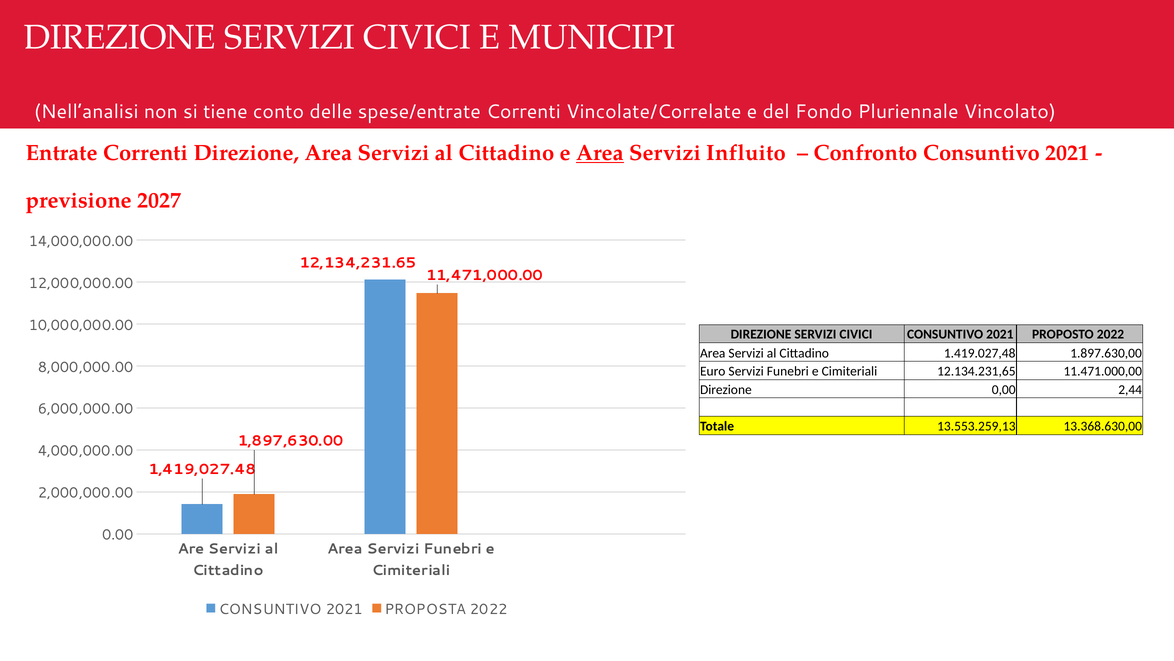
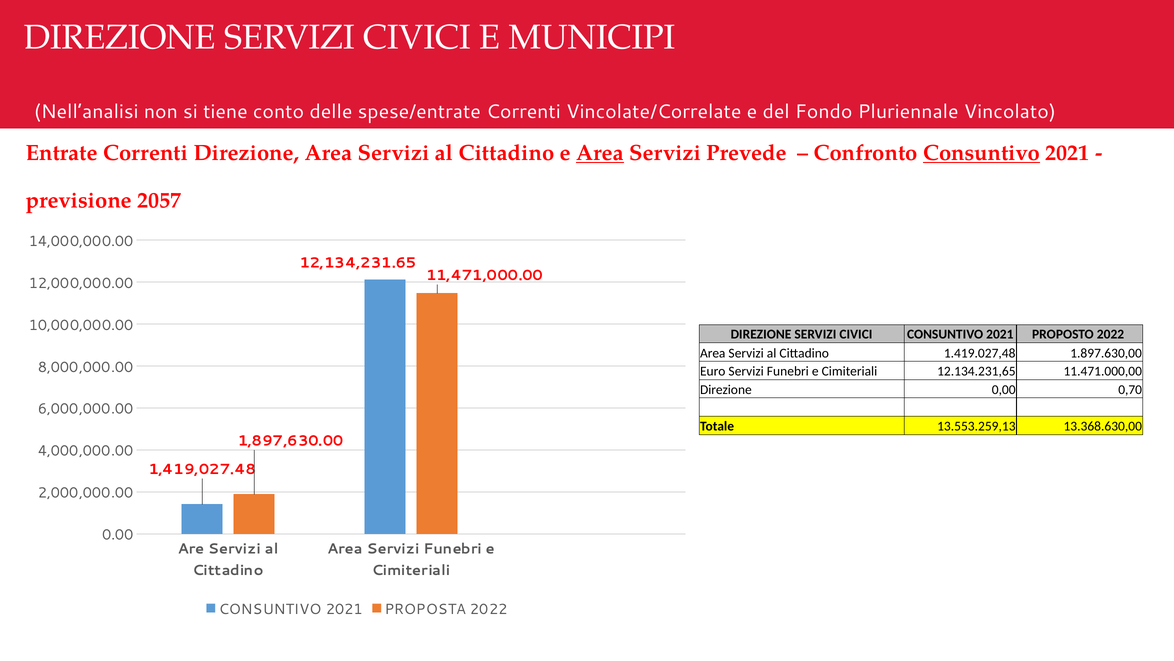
Influito: Influito -> Prevede
Consuntivo at (982, 153) underline: none -> present
2027: 2027 -> 2057
2,44: 2,44 -> 0,70
